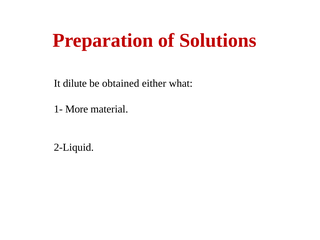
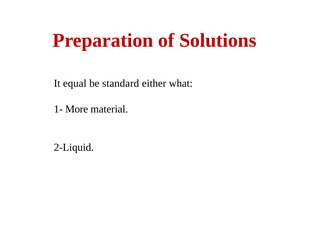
dilute: dilute -> equal
obtained: obtained -> standard
